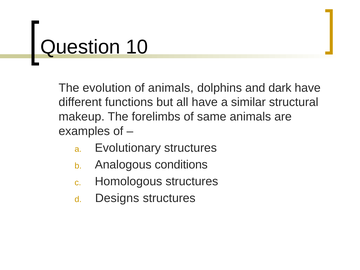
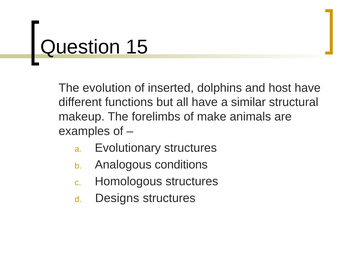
10: 10 -> 15
of animals: animals -> inserted
dark: dark -> host
same: same -> make
